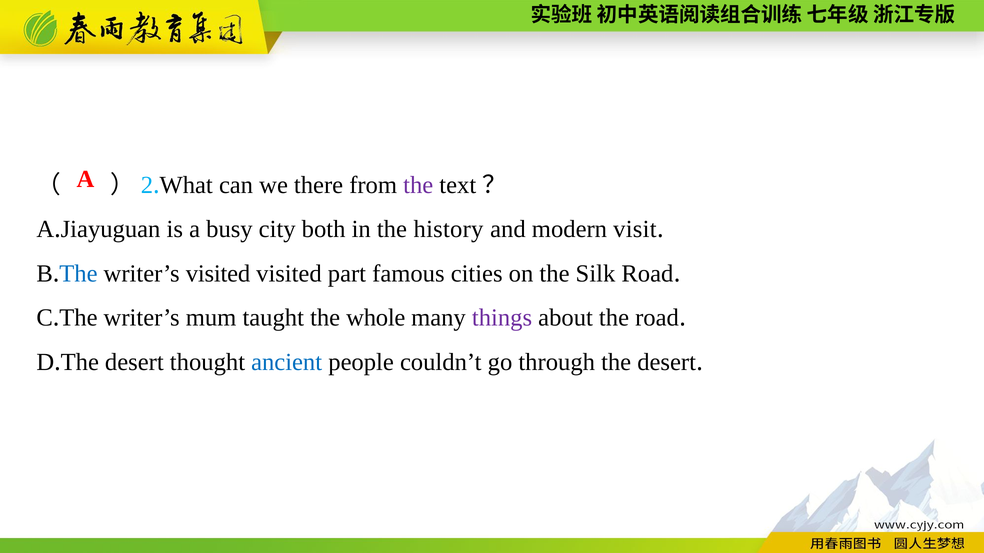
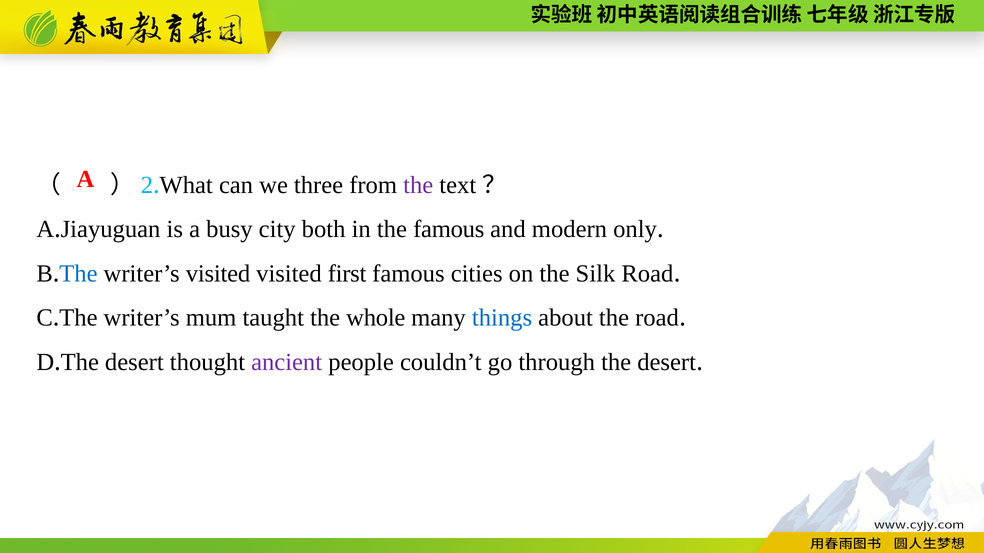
there: there -> three
the history: history -> famous
visit: visit -> only
part: part -> first
things colour: purple -> blue
ancient colour: blue -> purple
